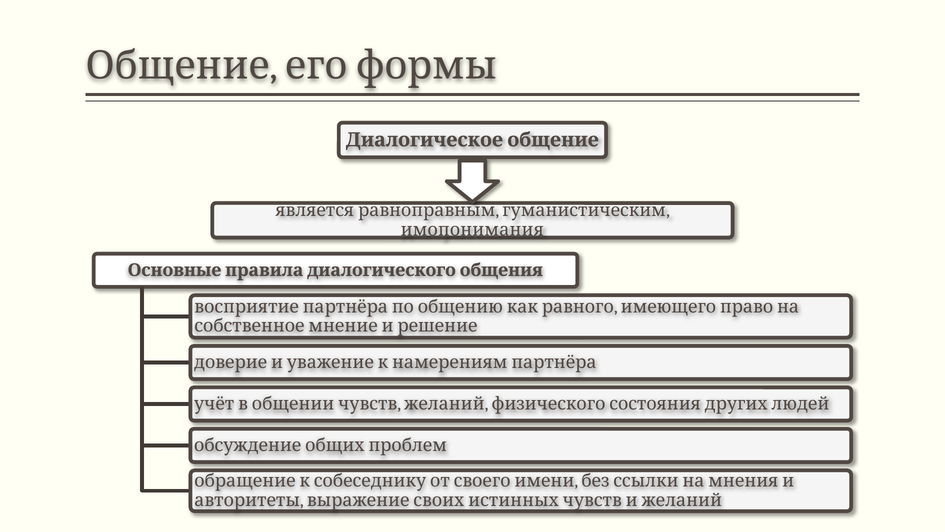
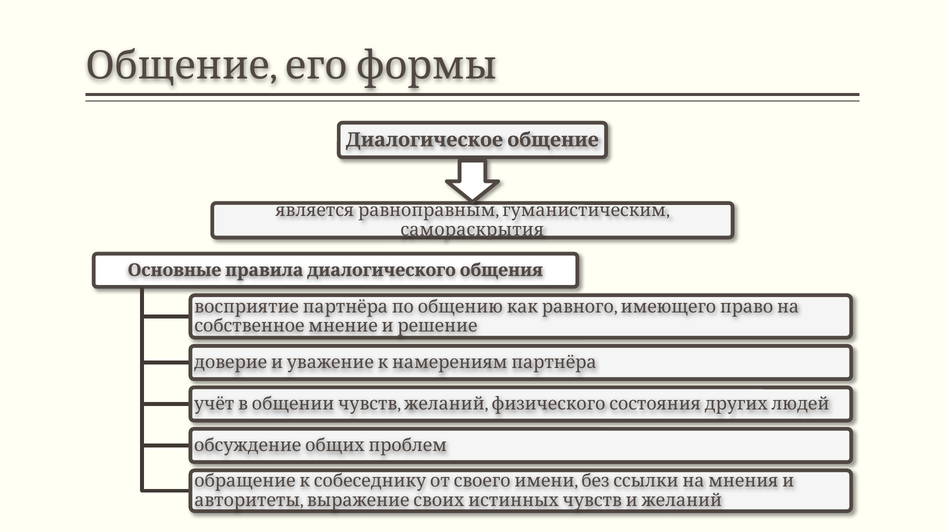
имопонимания: имопонимания -> самораскрытия
